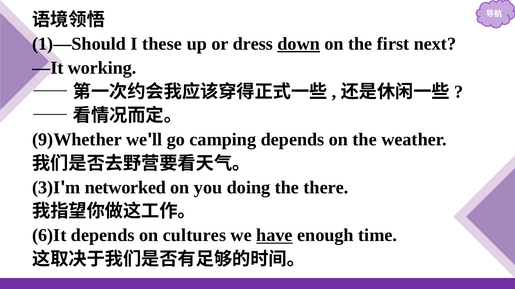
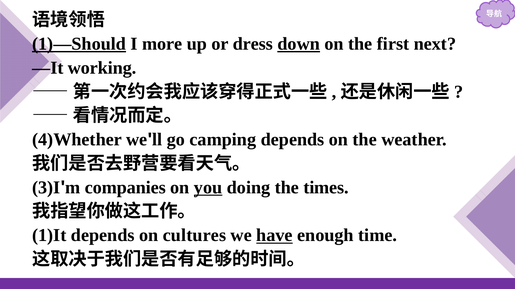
1)—Should underline: none -> present
these: these -> more
9)Whether: 9)Whether -> 4)Whether
networked: networked -> companies
you underline: none -> present
there: there -> times
6)It: 6)It -> 1)It
